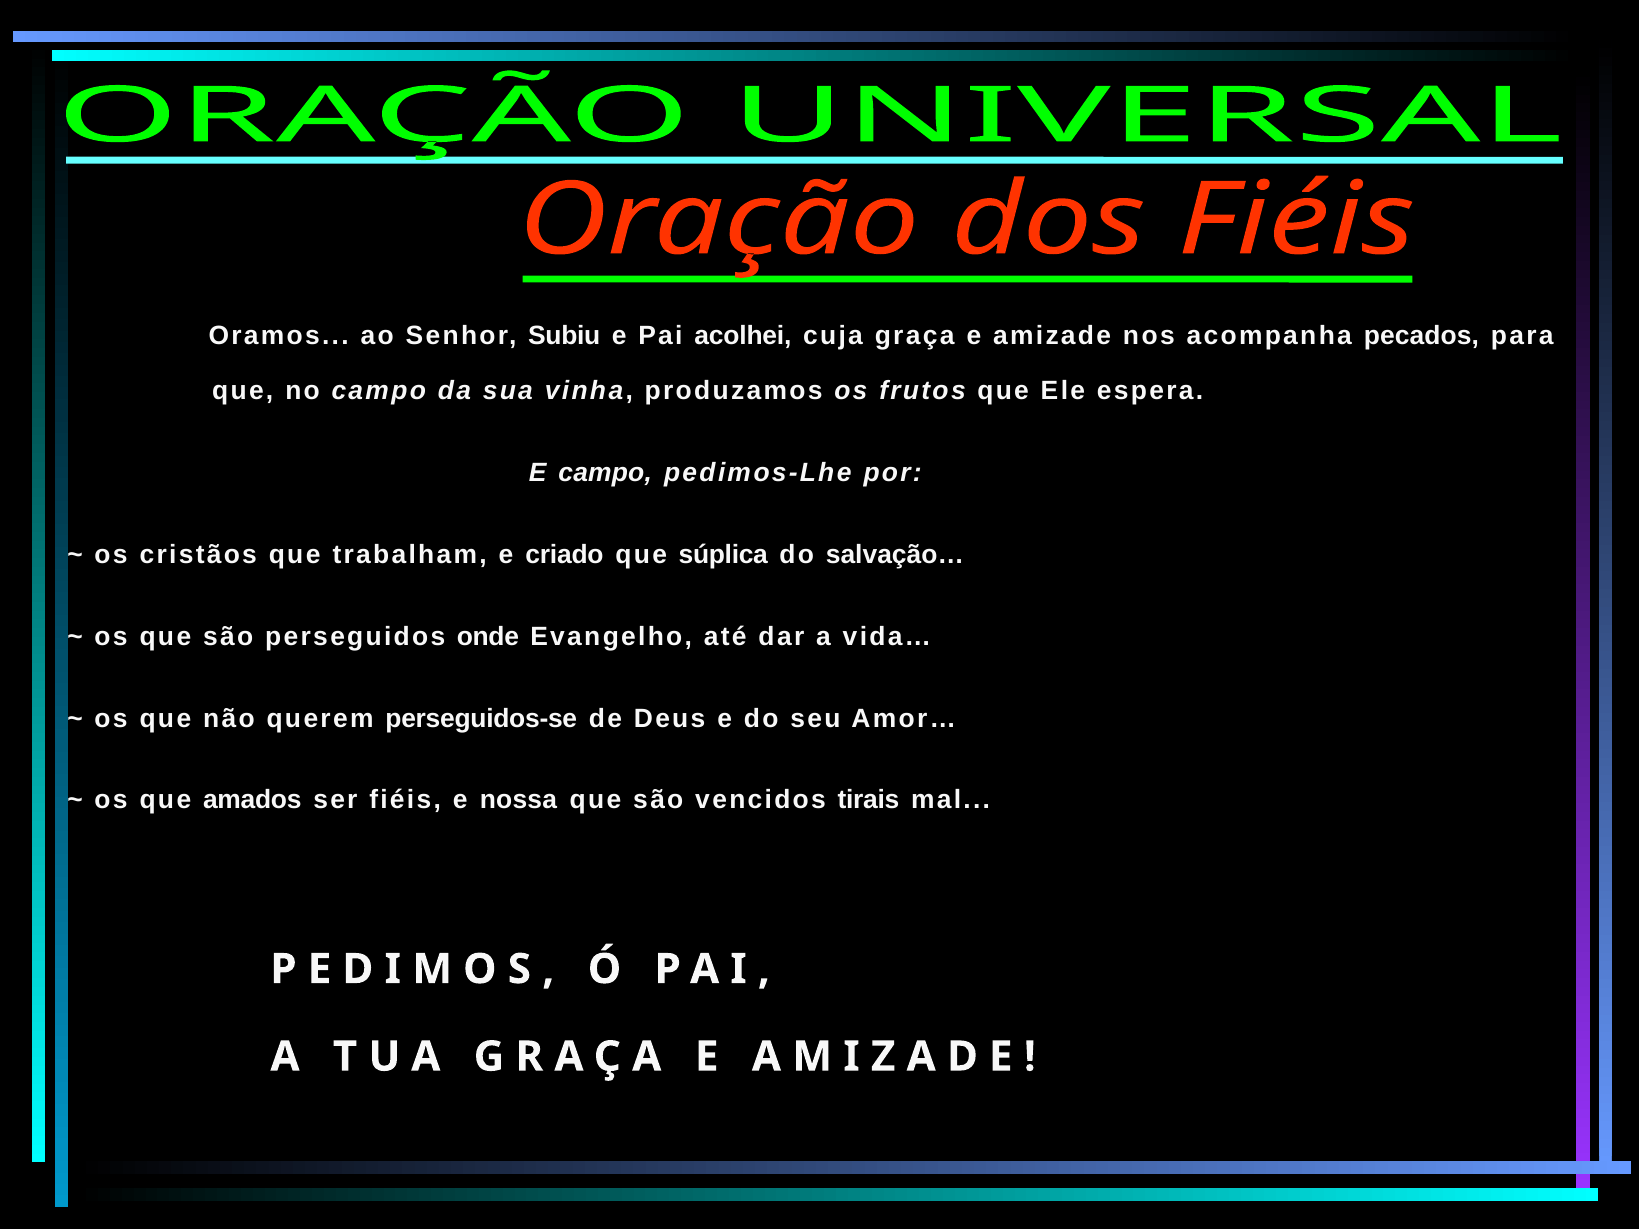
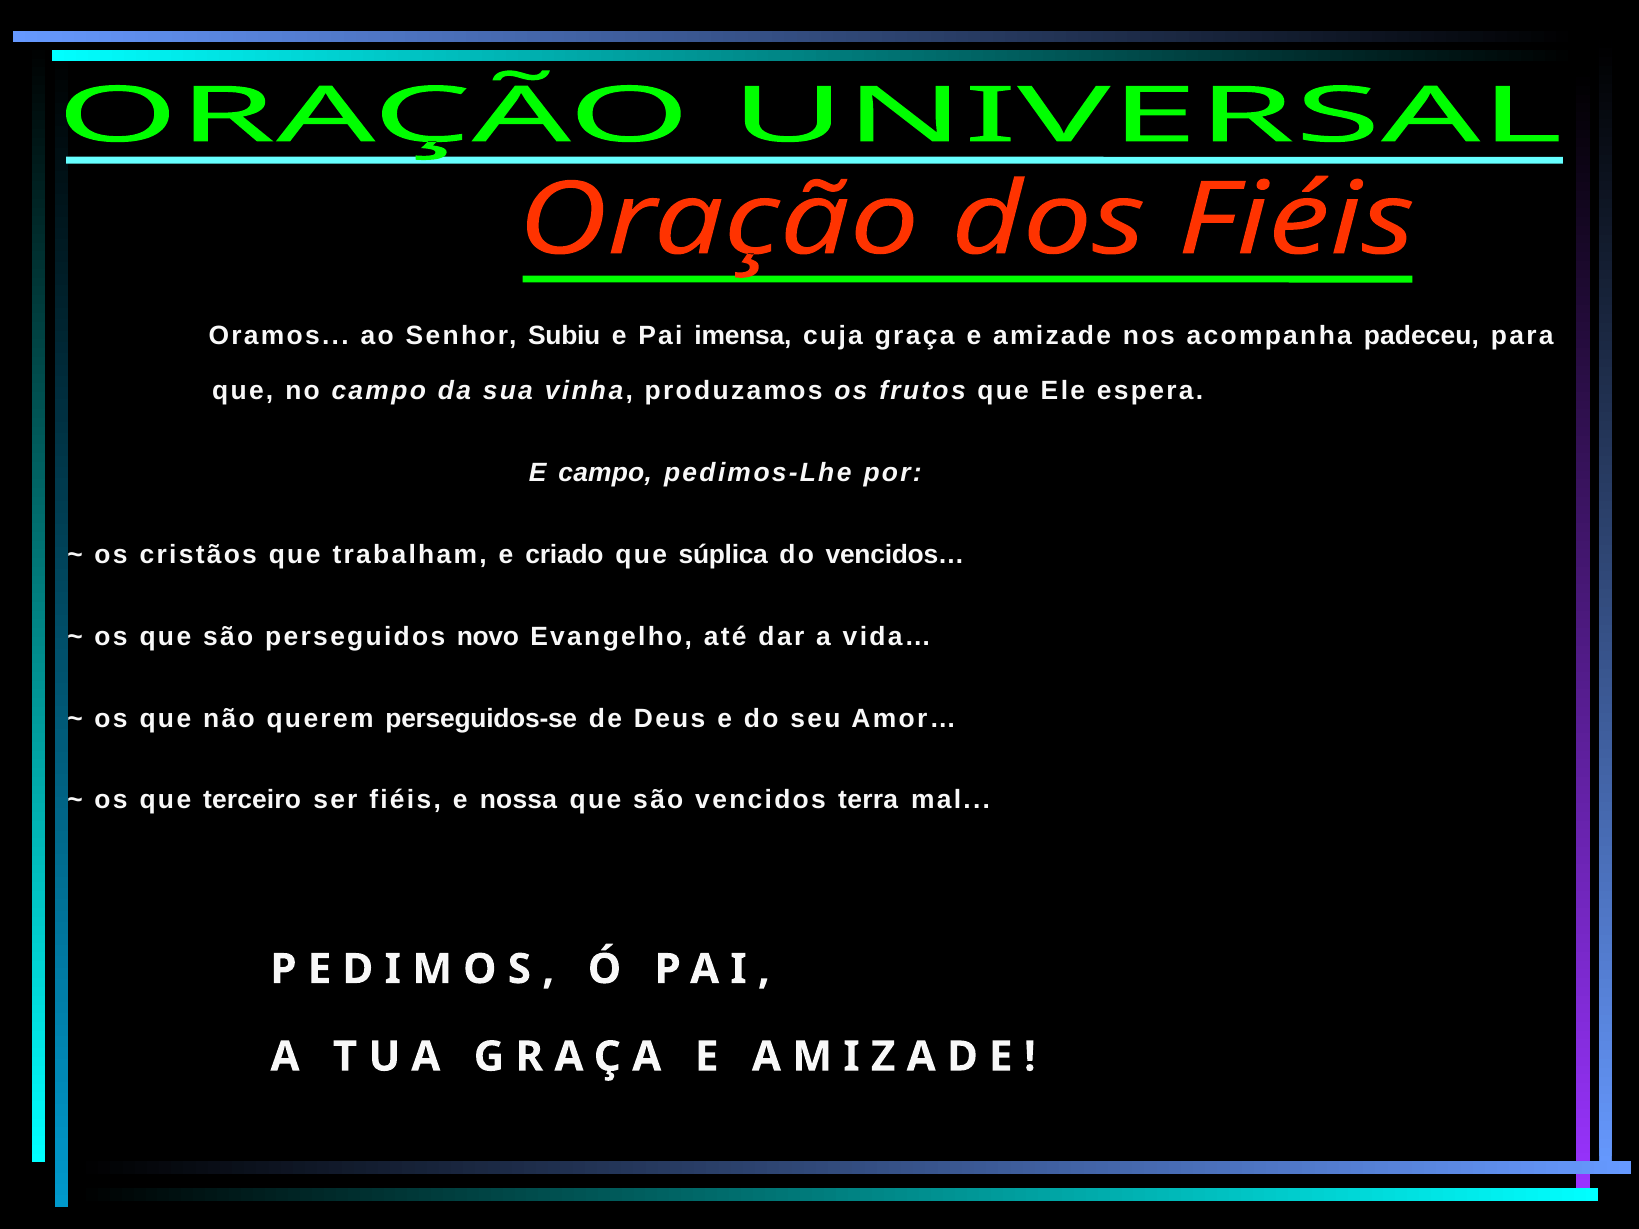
acolhei: acolhei -> imensa
pecados: pecados -> padeceu
salvação…: salvação… -> vencidos…
onde: onde -> novo
amados: amados -> terceiro
tirais: tirais -> terra
